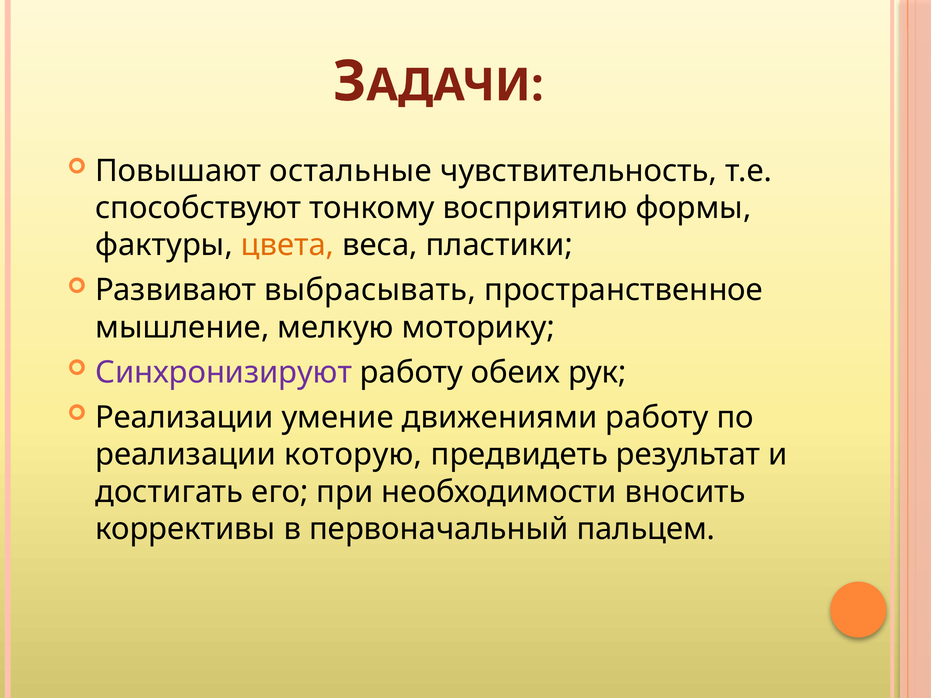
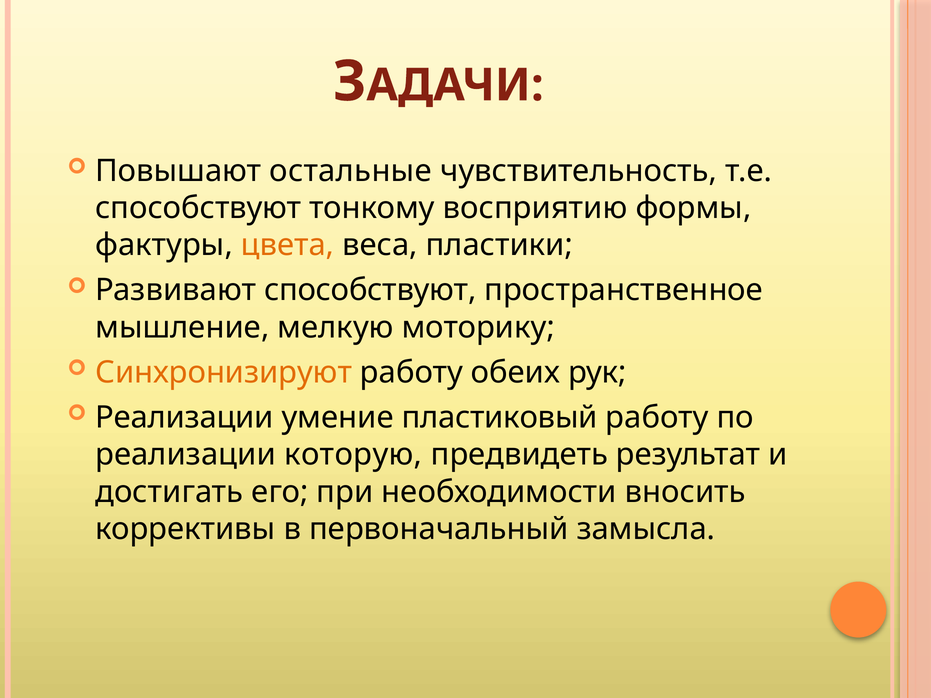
Развивают выбрасывать: выбрасывать -> способствуют
Синхронизируют colour: purple -> orange
движениями: движениями -> пластиковый
пальцем: пальцем -> замысла
